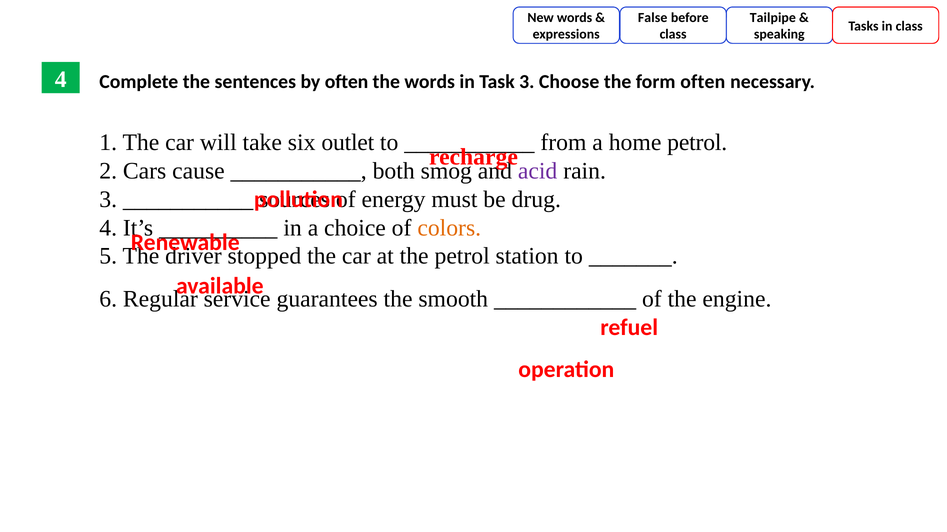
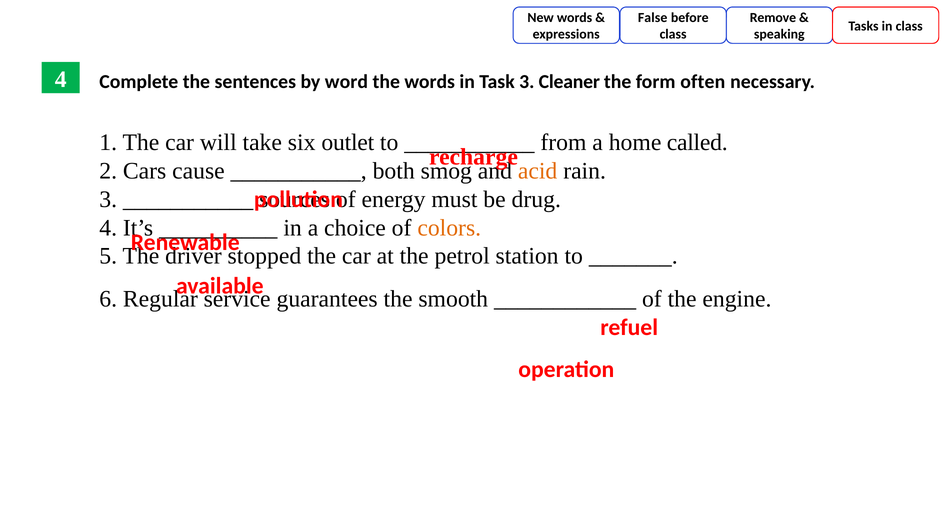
Tailpipe: Tailpipe -> Remove
by often: often -> word
Choose: Choose -> Cleaner
home petrol: petrol -> called
acid colour: purple -> orange
